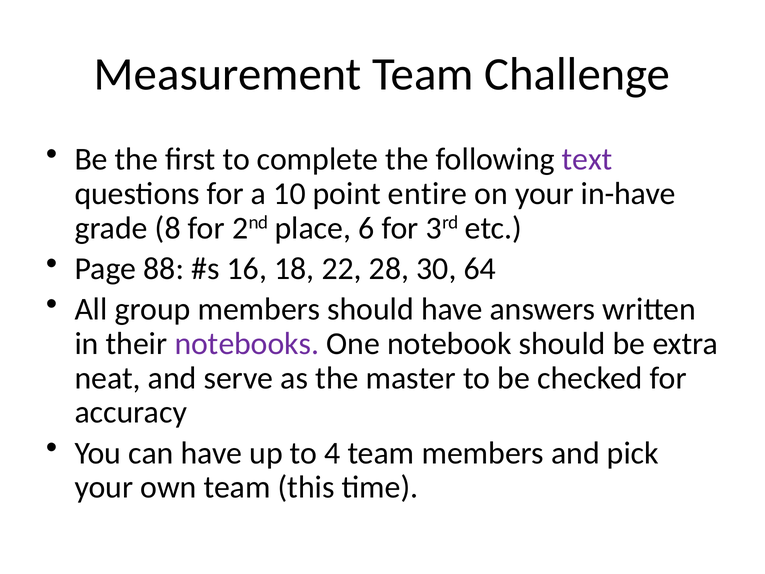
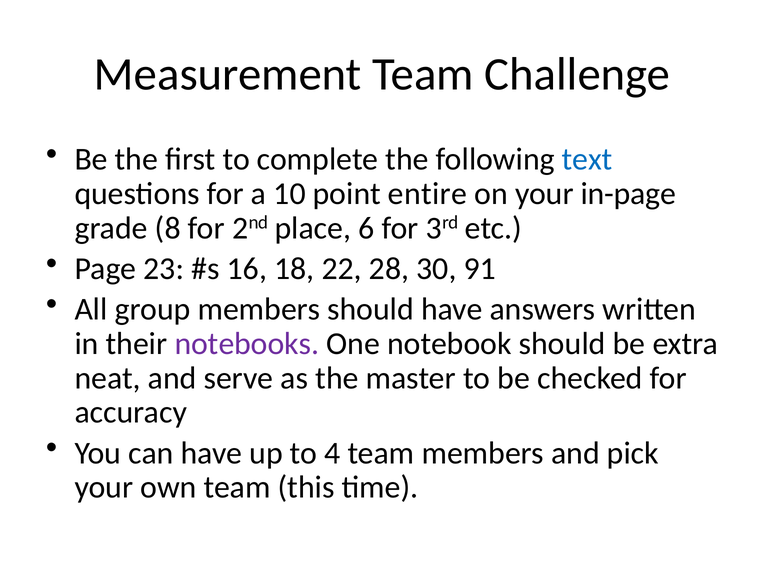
text colour: purple -> blue
in-have: in-have -> in-page
88: 88 -> 23
64: 64 -> 91
